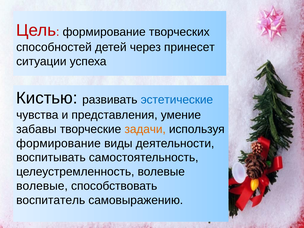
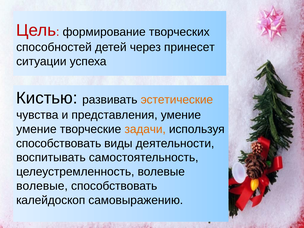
эстетические colour: blue -> orange
забавы at (36, 129): забавы -> умение
формирование at (59, 143): формирование -> способствовать
воспитатель: воспитатель -> калейдоскоп
